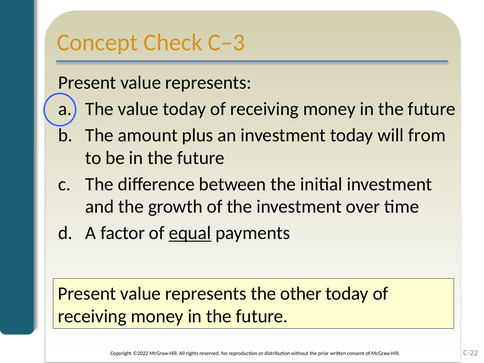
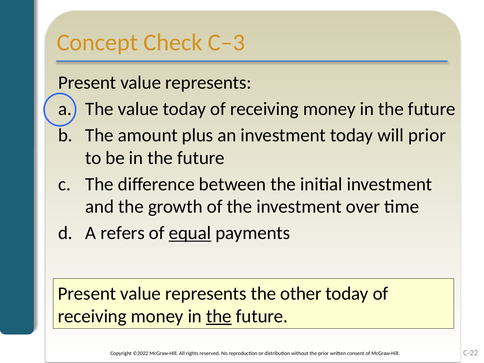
will from: from -> prior
factor: factor -> refers
the at (219, 316) underline: none -> present
